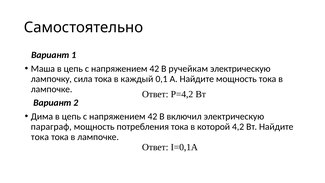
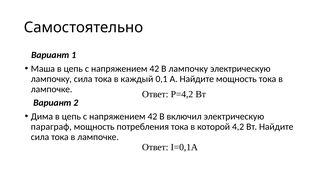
В ручейкам: ручейкам -> лампочку
тока at (40, 137): тока -> сила
